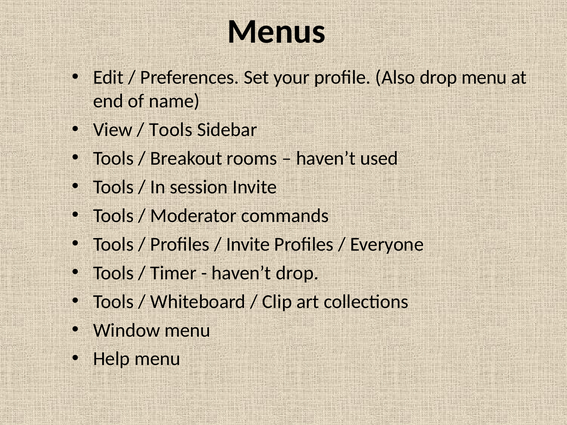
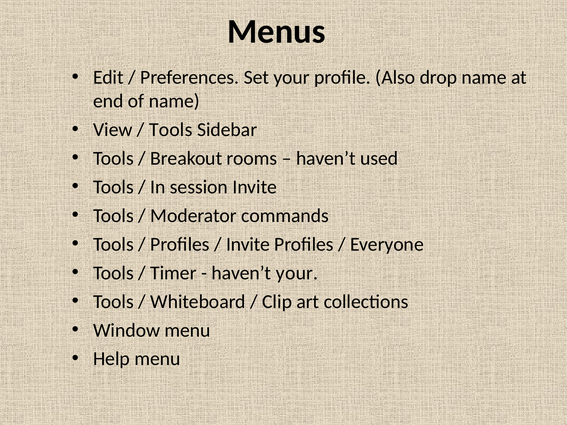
drop menu: menu -> name
haven’t drop: drop -> your
